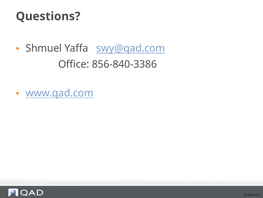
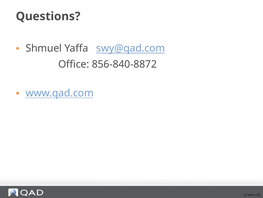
856-840-3386: 856-840-3386 -> 856-840-8872
